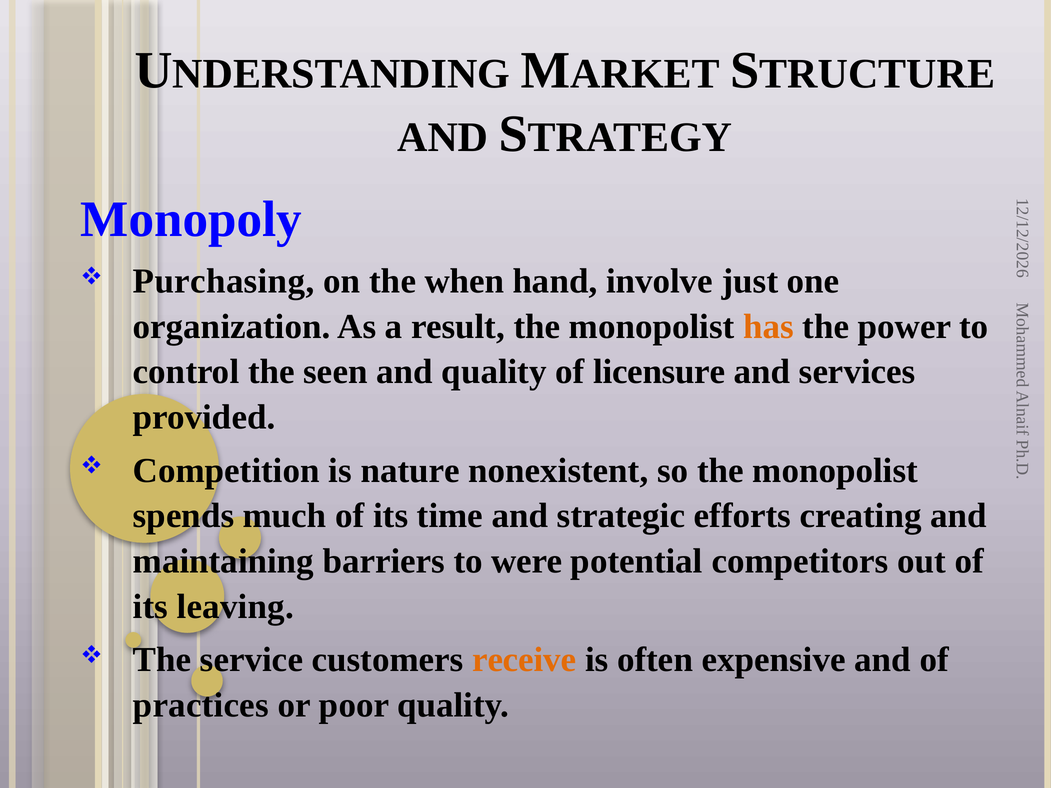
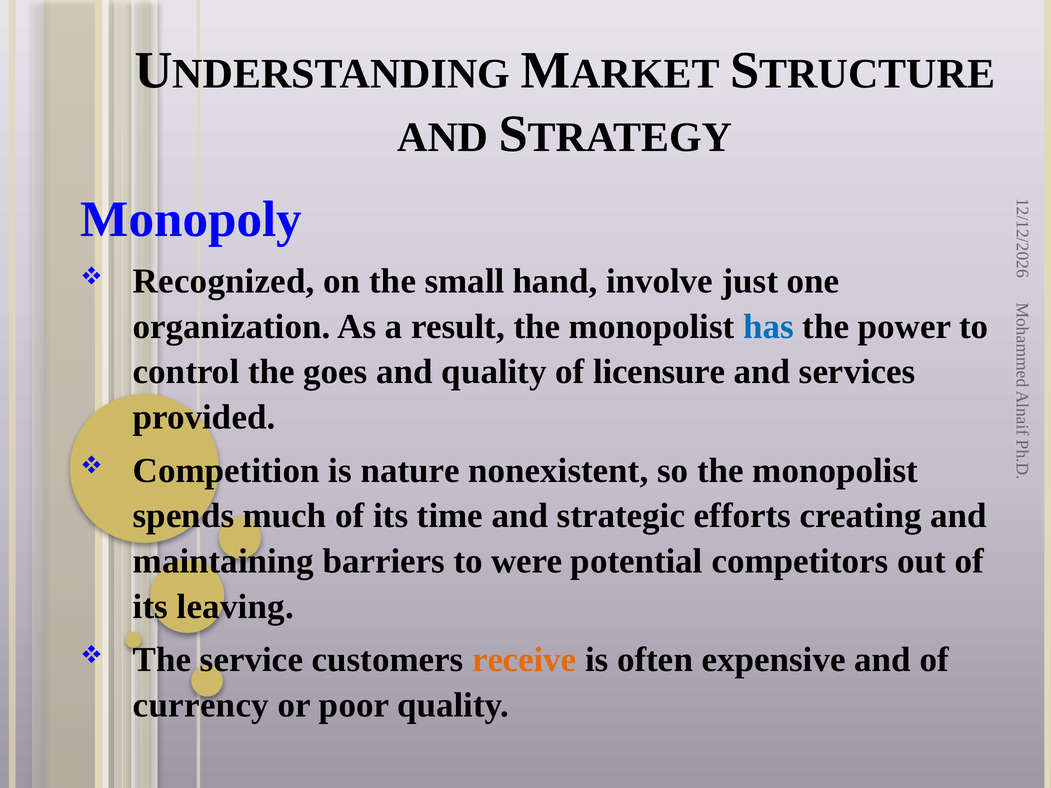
Purchasing: Purchasing -> Recognized
when: when -> small
has colour: orange -> blue
seen: seen -> goes
practices: practices -> currency
